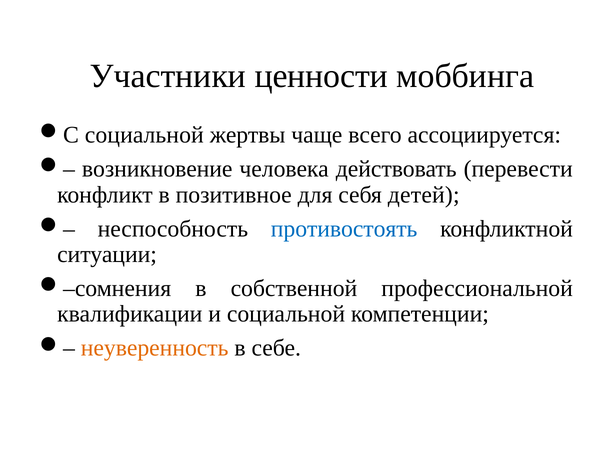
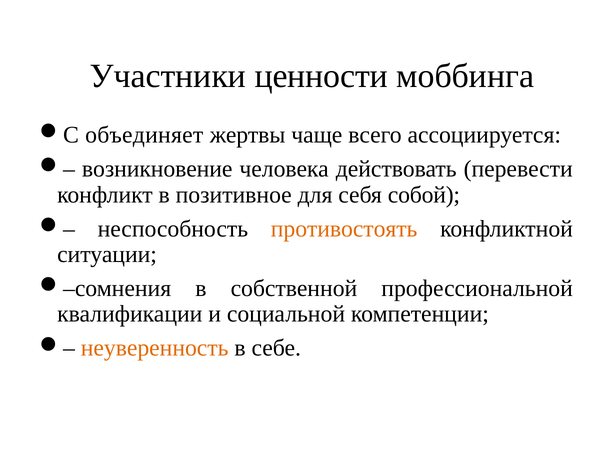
социальной at (144, 135): социальной -> объединяет
детей: детей -> собой
противостоять colour: blue -> orange
